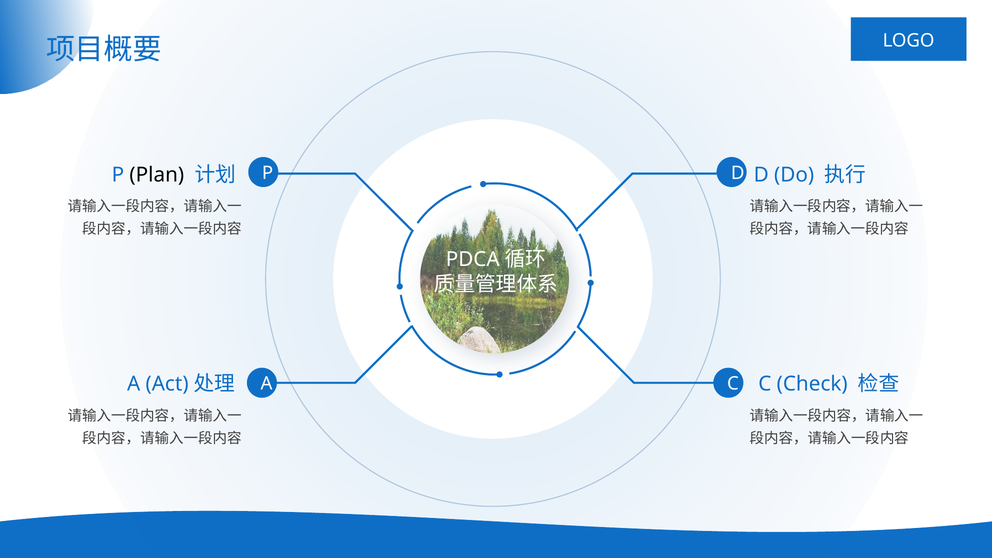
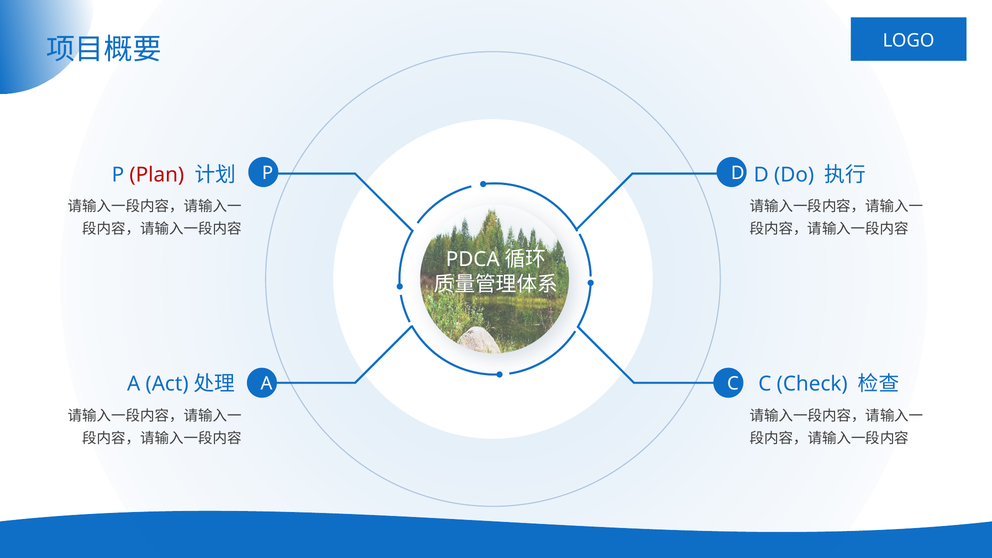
Plan colour: black -> red
